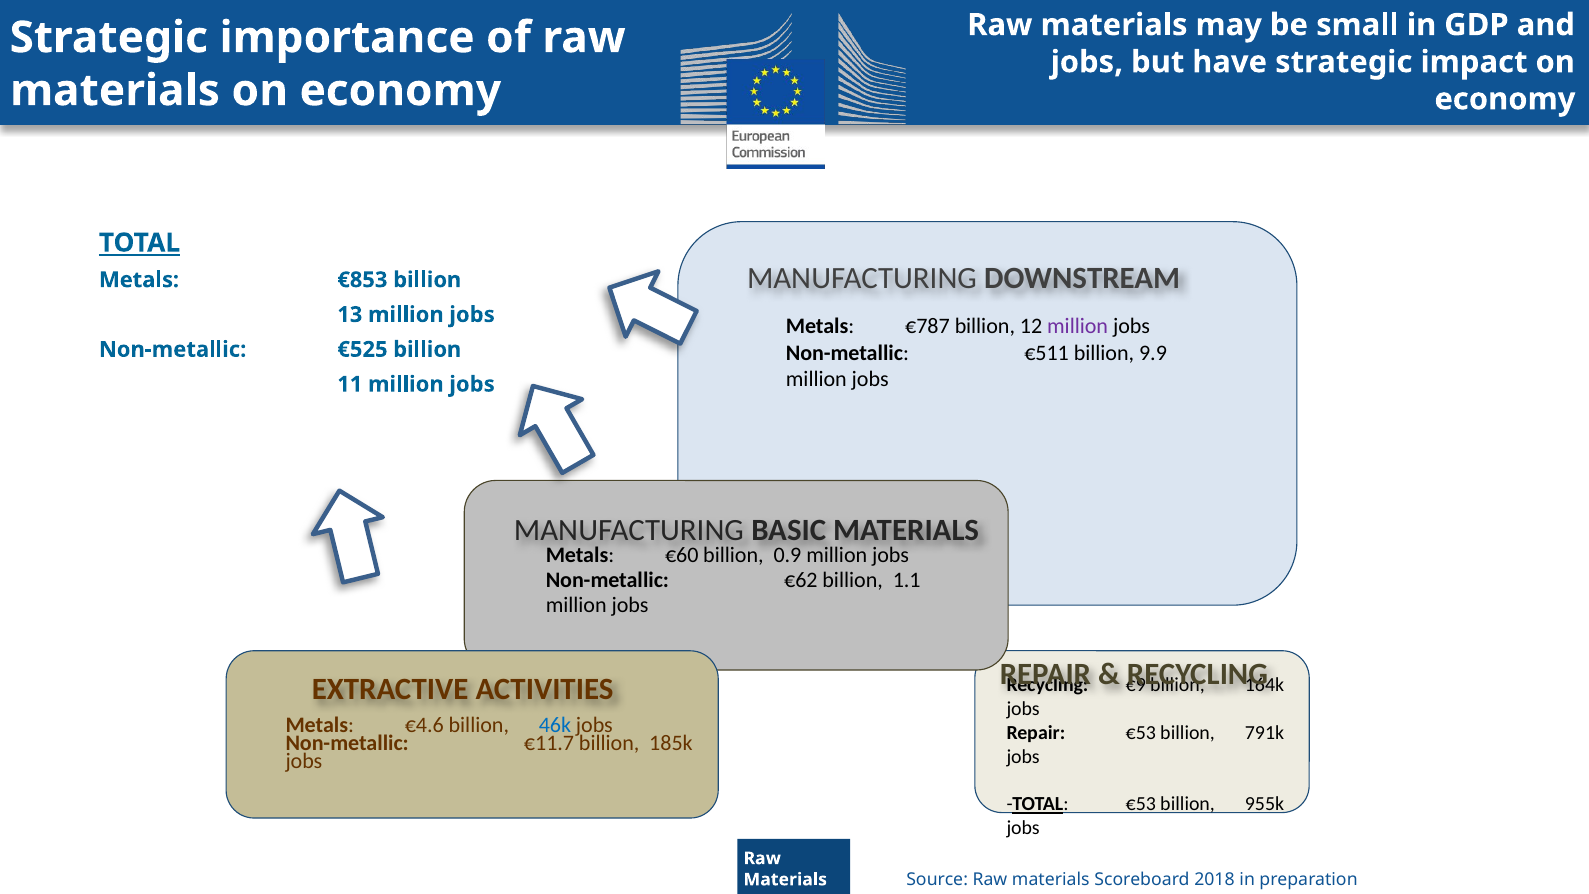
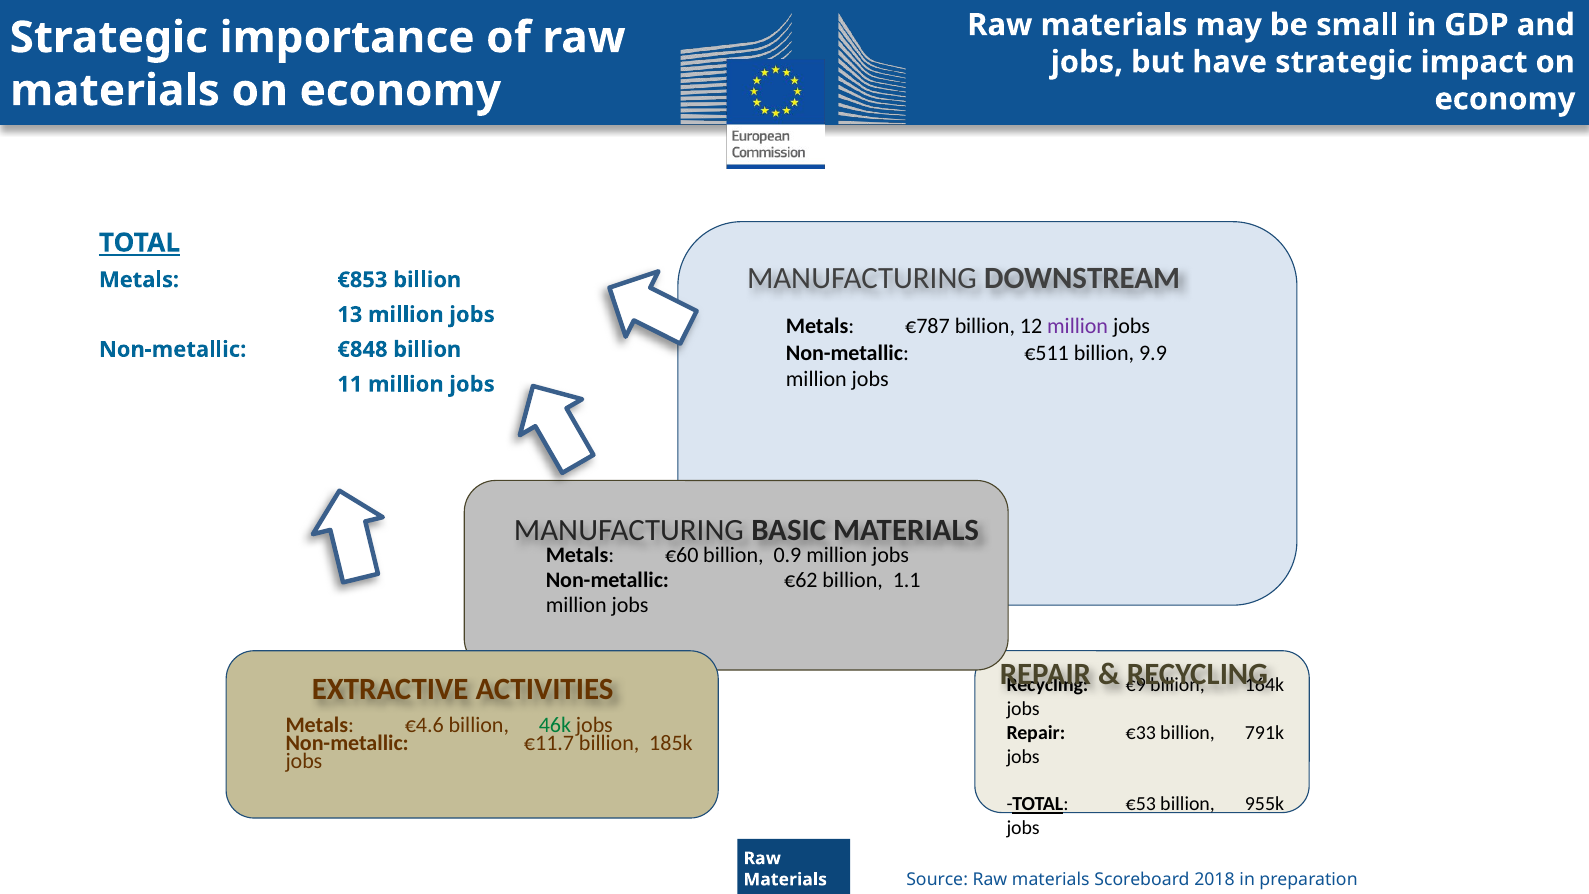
€525: €525 -> €848
46k colour: blue -> green
Repair €53: €53 -> €33
